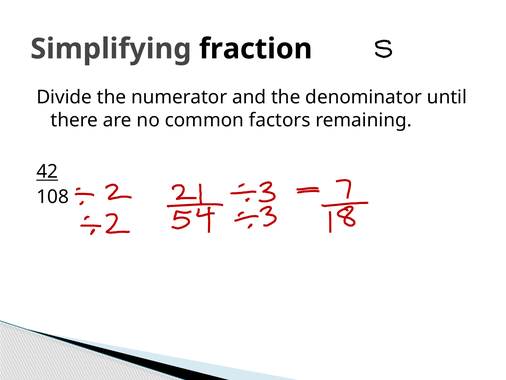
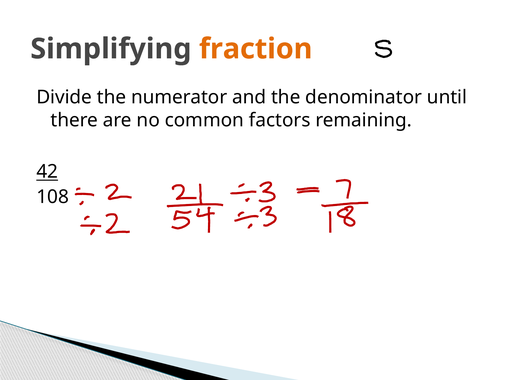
fraction colour: black -> orange
